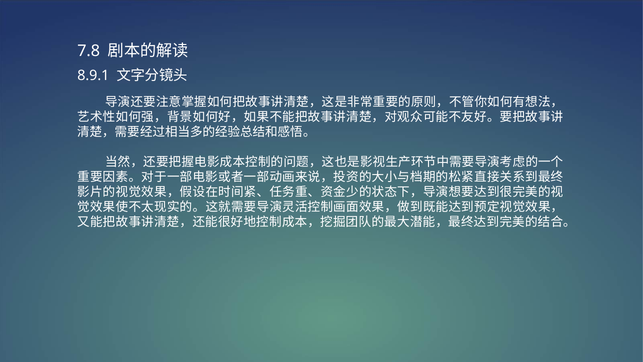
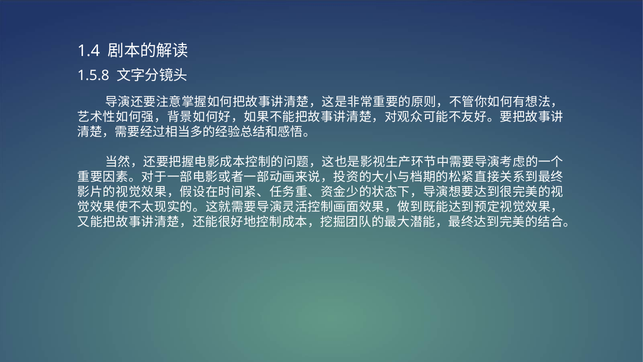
7.8: 7.8 -> 1.4
8.9.1: 8.9.1 -> 1.5.8
